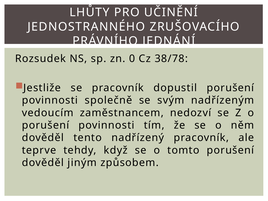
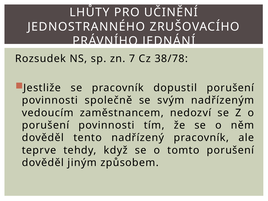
0: 0 -> 7
